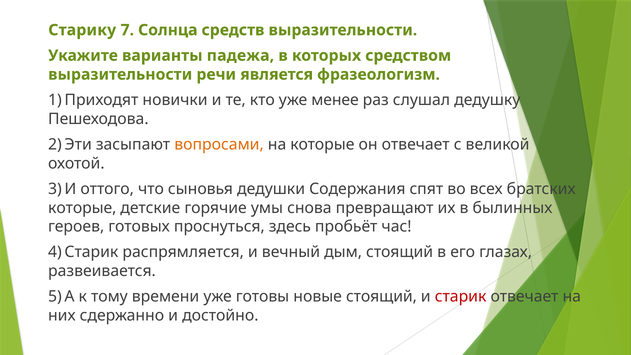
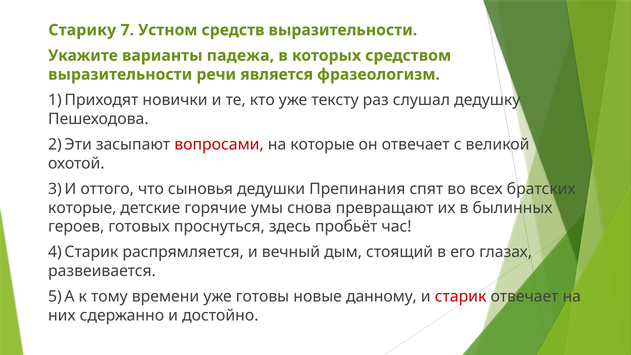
Солнца: Солнца -> Устном
менее: менее -> тексту
вопросами colour: orange -> red
Содержания: Содержания -> Препинания
новые стоящий: стоящий -> данному
